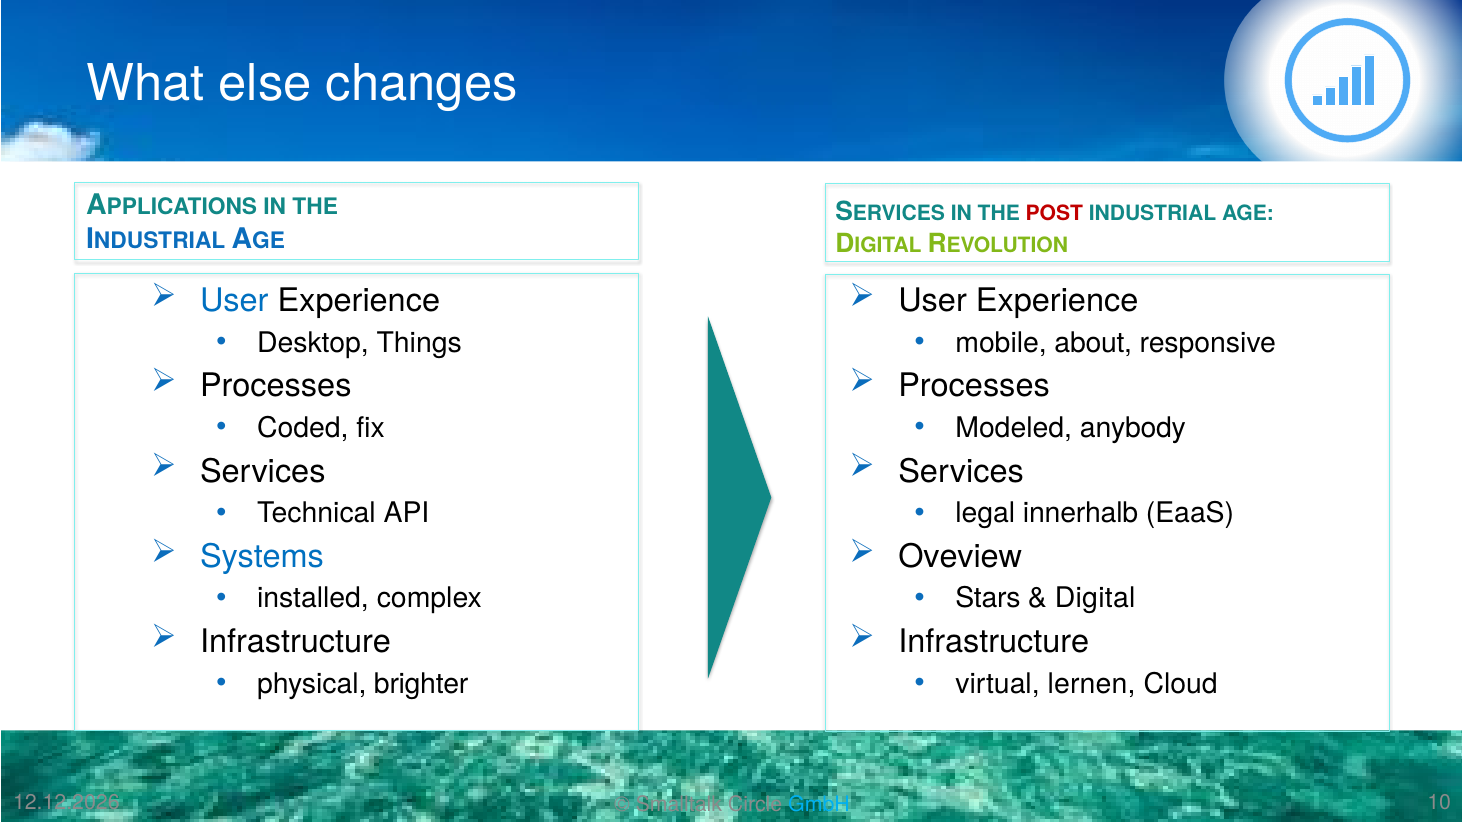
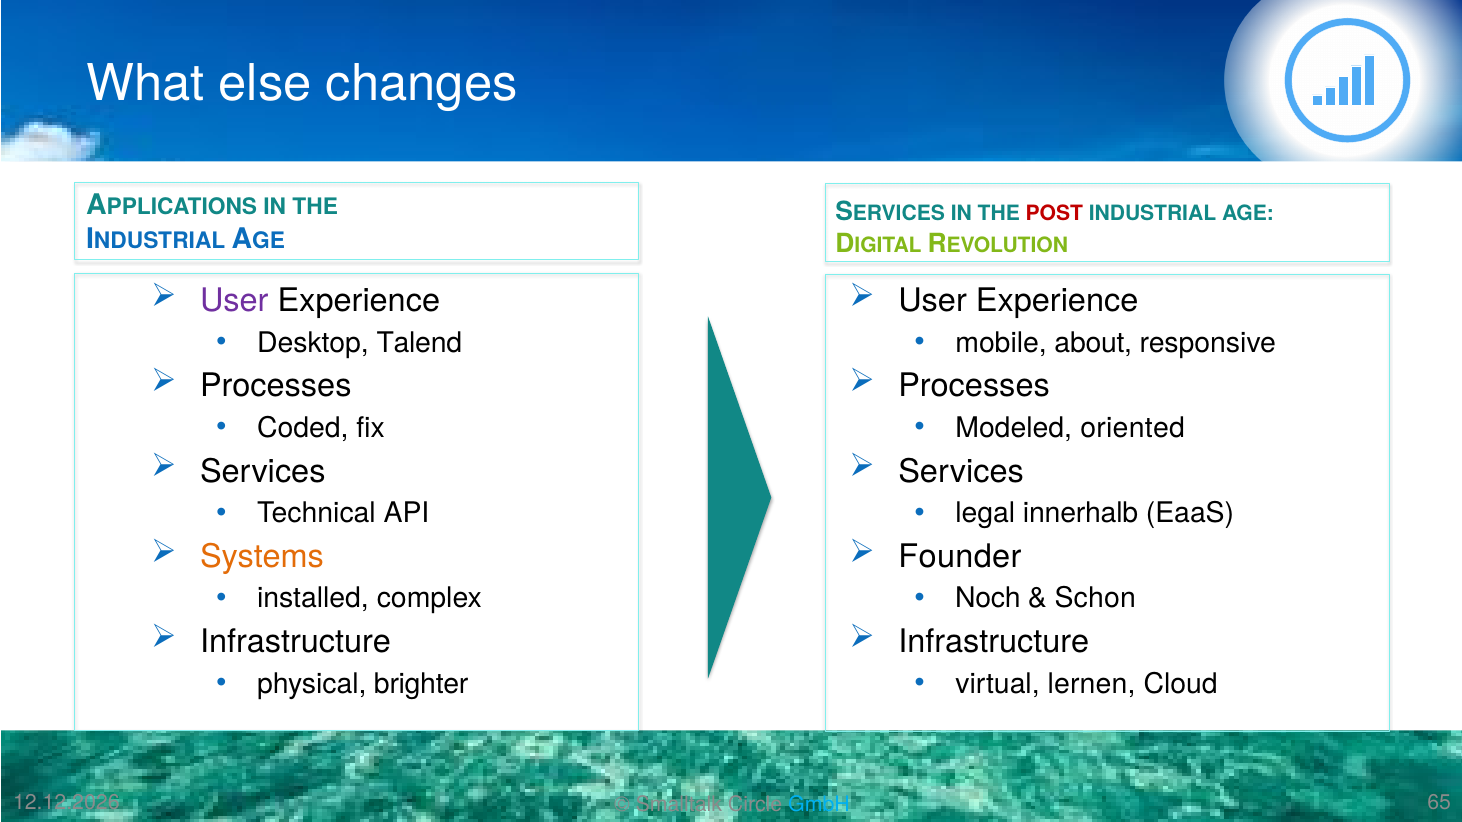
User at (234, 301) colour: blue -> purple
Things: Things -> Talend
anybody: anybody -> oriented
Systems colour: blue -> orange
Oveview: Oveview -> Founder
Stars: Stars -> Noch
Digital: Digital -> Schon
10: 10 -> 65
